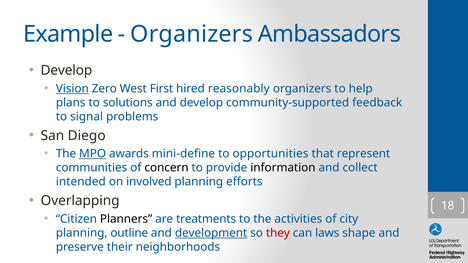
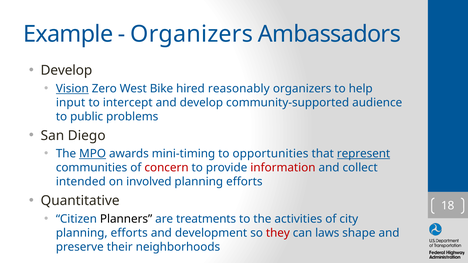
First: First -> Bike
plans: plans -> input
solutions: solutions -> intercept
feedback: feedback -> audience
signal: signal -> public
mini-define: mini-define -> mini-timing
represent underline: none -> present
concern colour: black -> red
information colour: black -> red
Overlapping: Overlapping -> Quantitative
outline at (129, 233): outline -> efforts
development underline: present -> none
